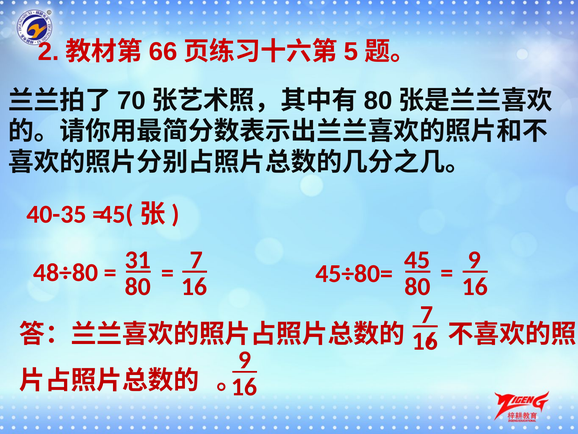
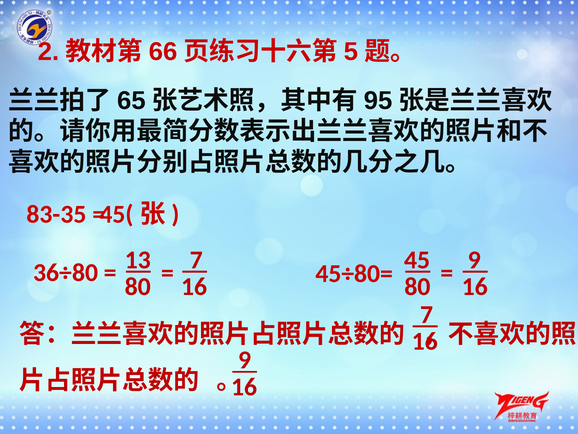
70: 70 -> 65
80 at (378, 100): 80 -> 95
40-35: 40-35 -> 83-35
48÷80: 48÷80 -> 36÷80
31: 31 -> 13
